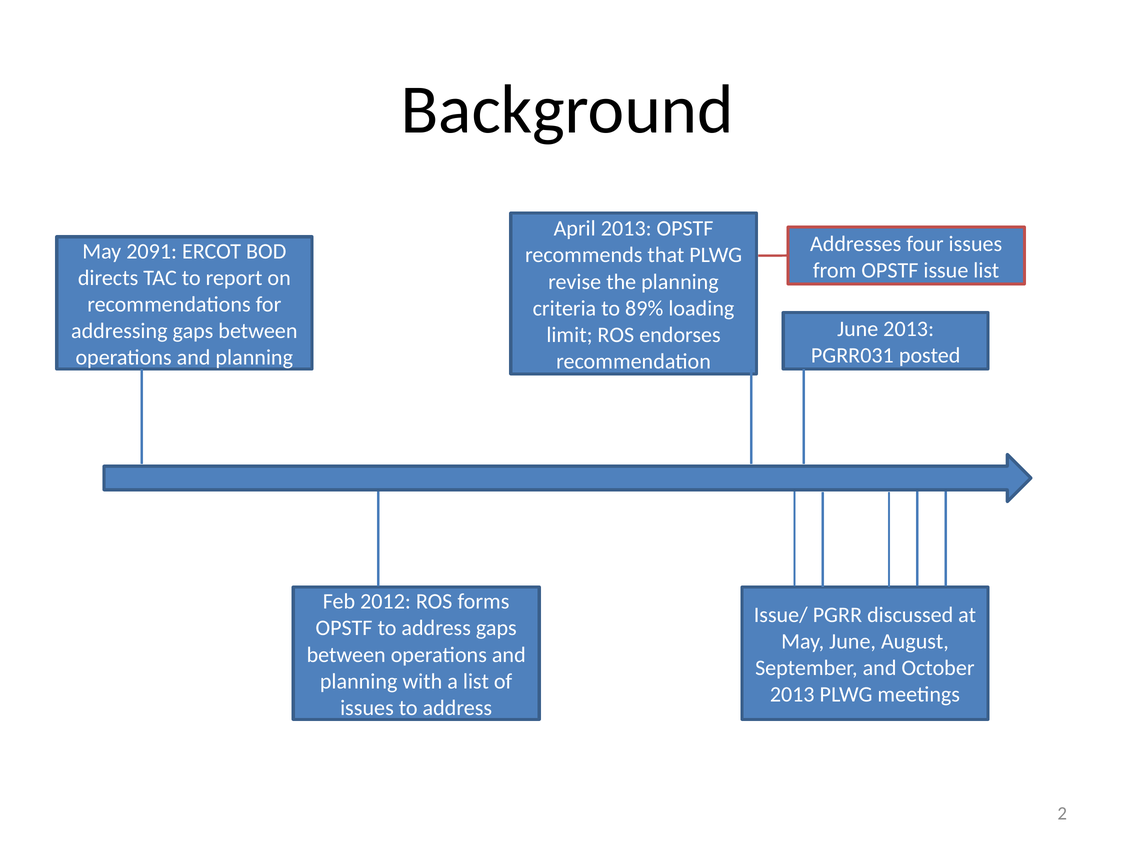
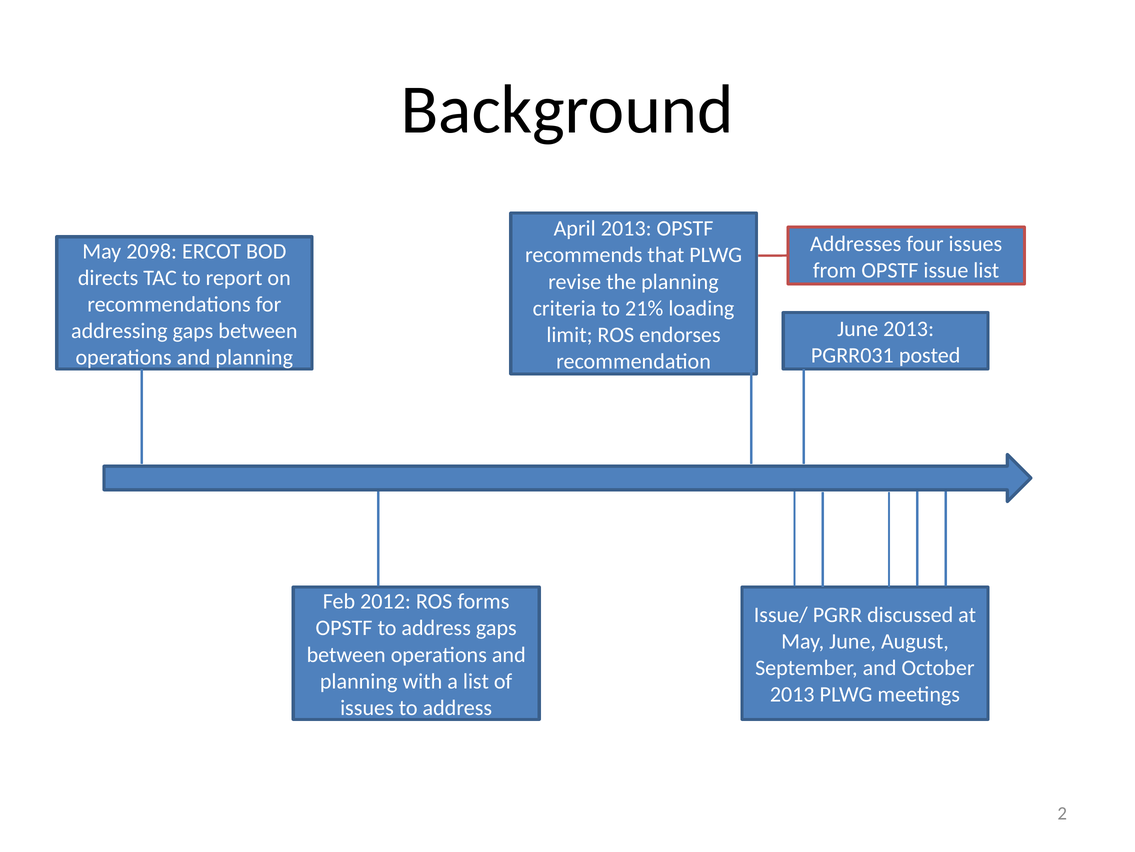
2091: 2091 -> 2098
89%: 89% -> 21%
